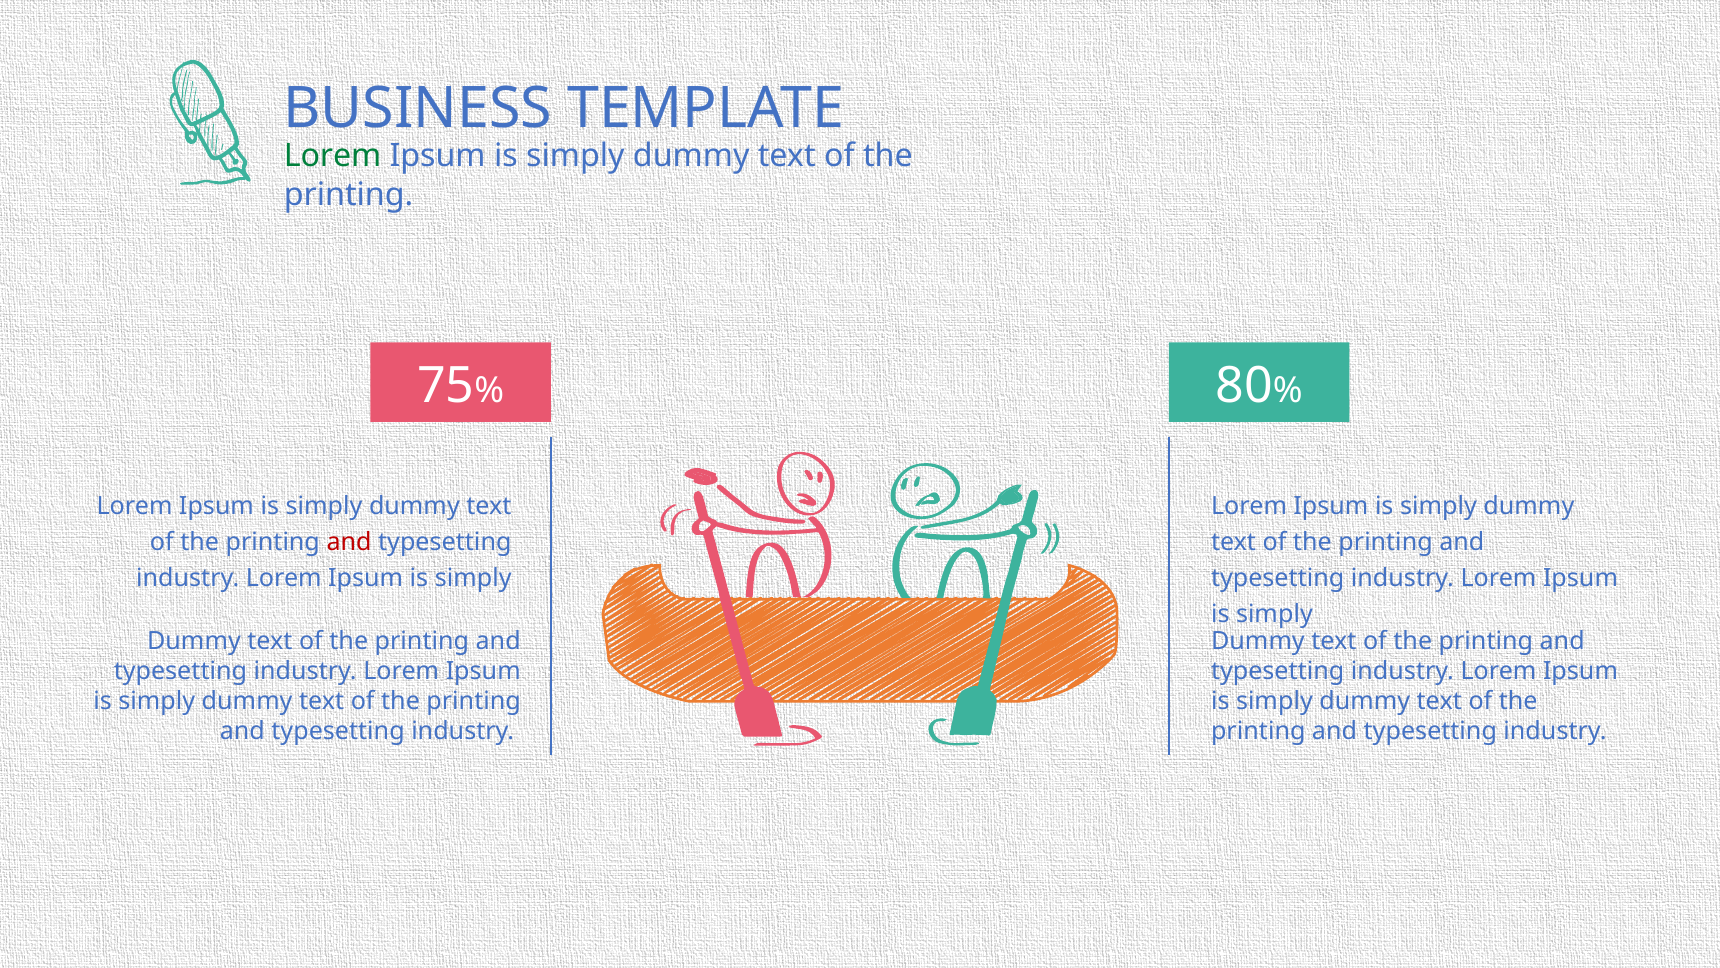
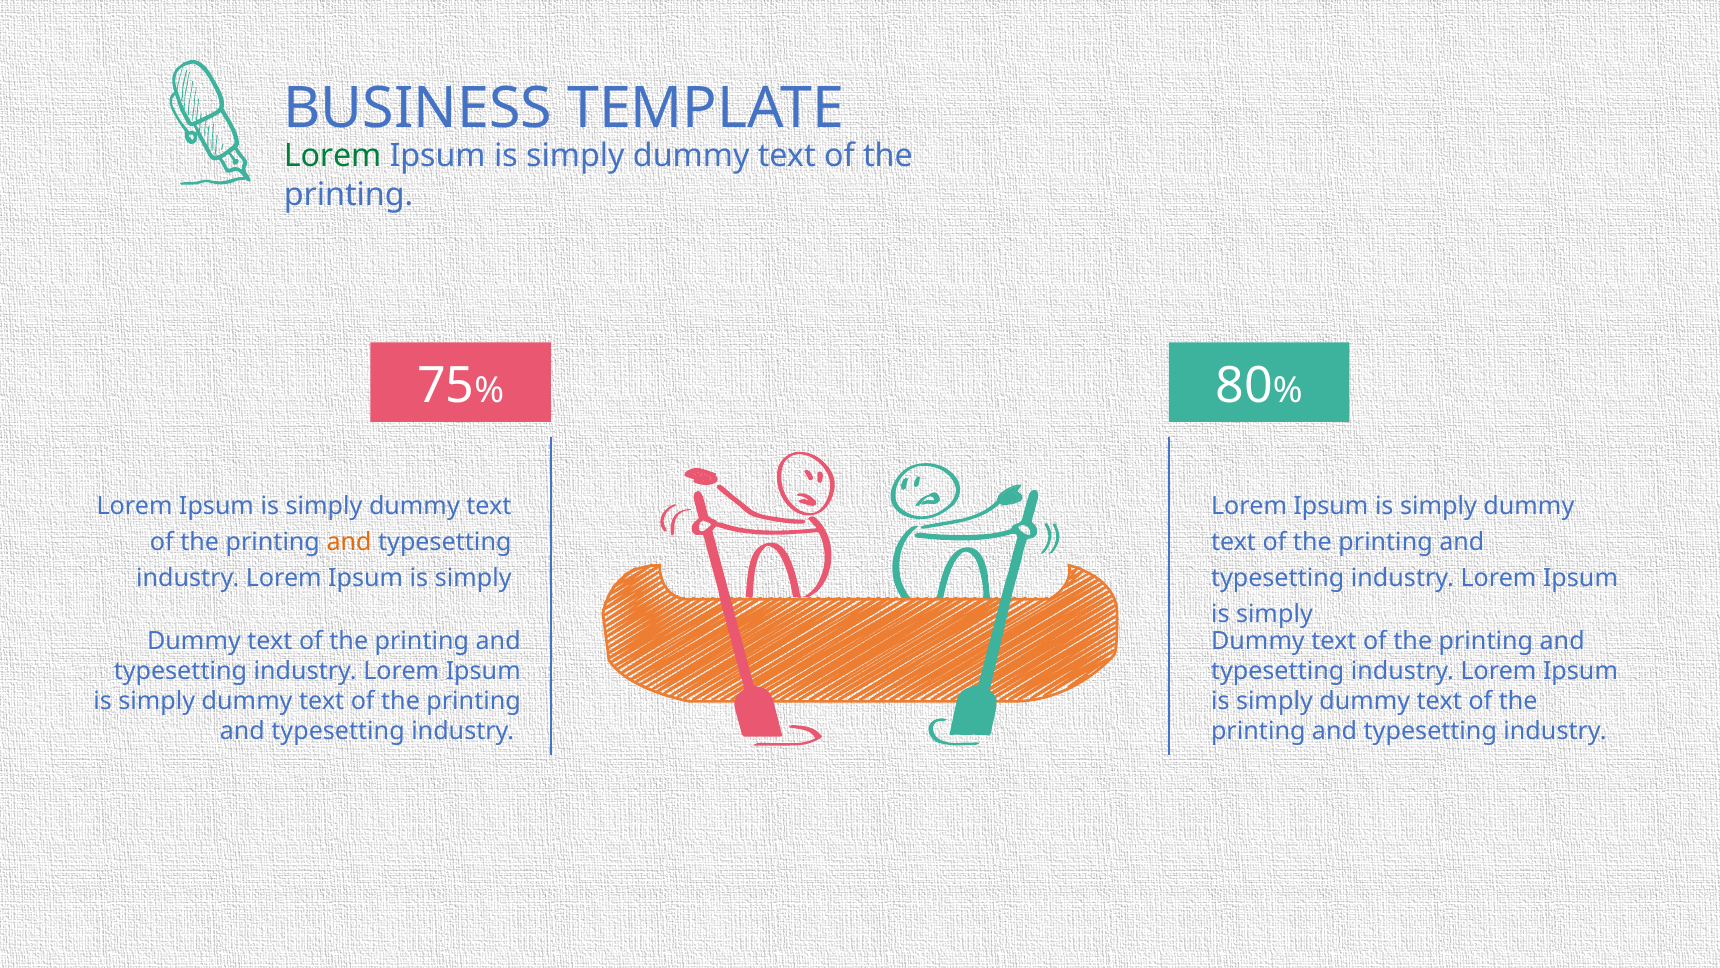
and at (349, 542) colour: red -> orange
